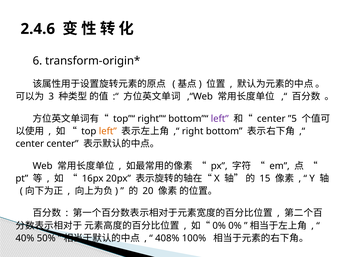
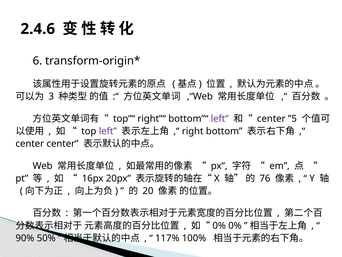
left at (108, 131) colour: orange -> purple
15: 15 -> 76
40%: 40% -> 90%
408%: 408% -> 117%
